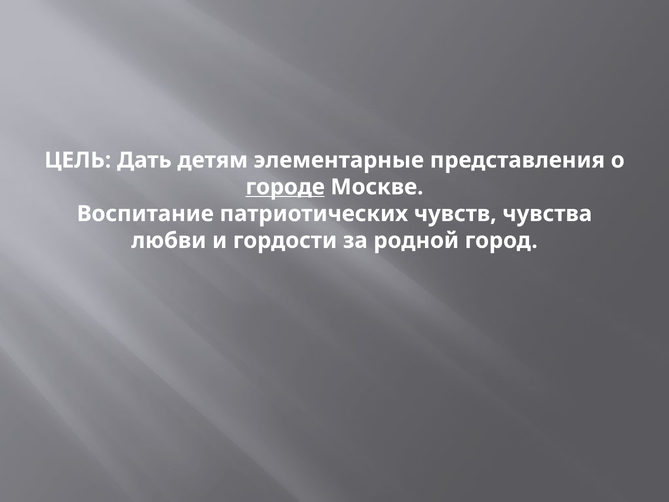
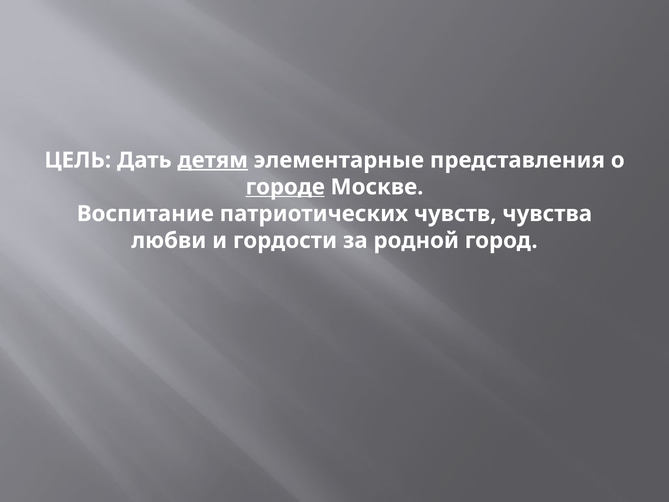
детям underline: none -> present
